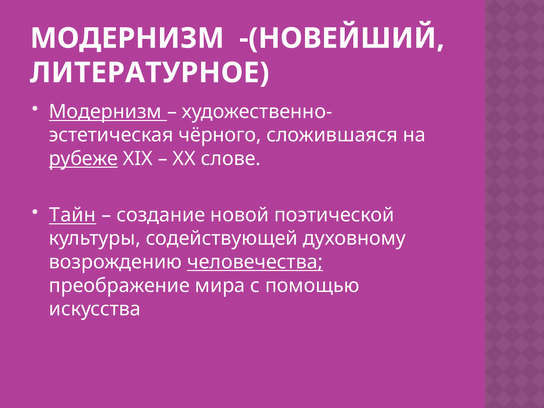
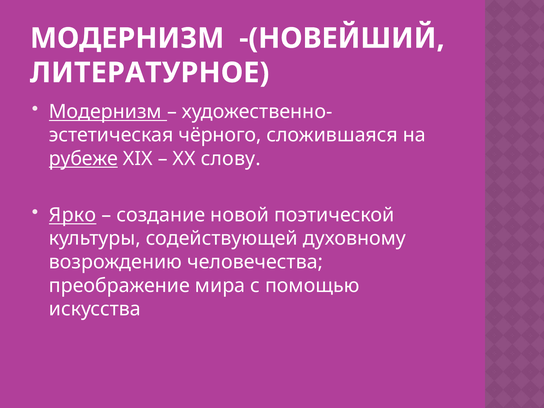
слове: слове -> слову
Тайн: Тайн -> Ярко
человечества underline: present -> none
